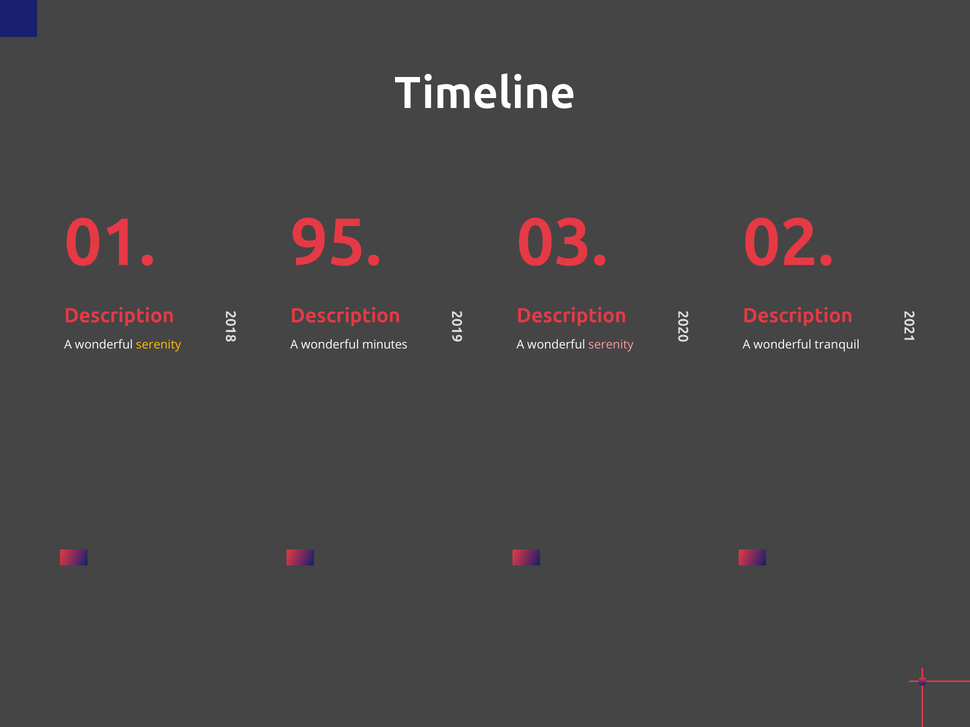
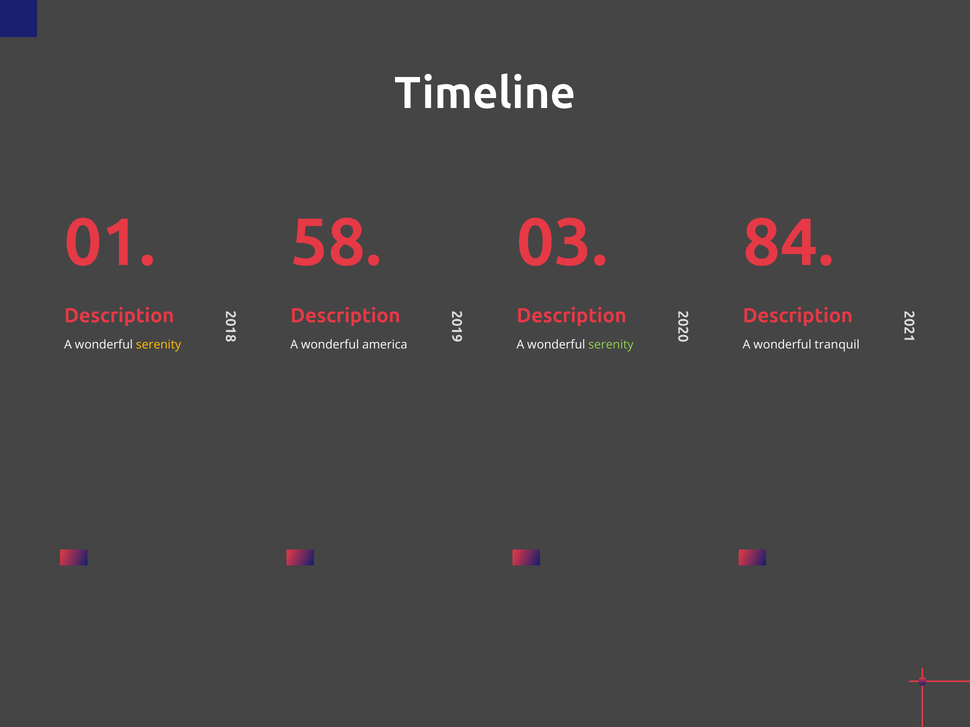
95: 95 -> 58
02: 02 -> 84
minutes: minutes -> america
serenity at (611, 345) colour: pink -> light green
